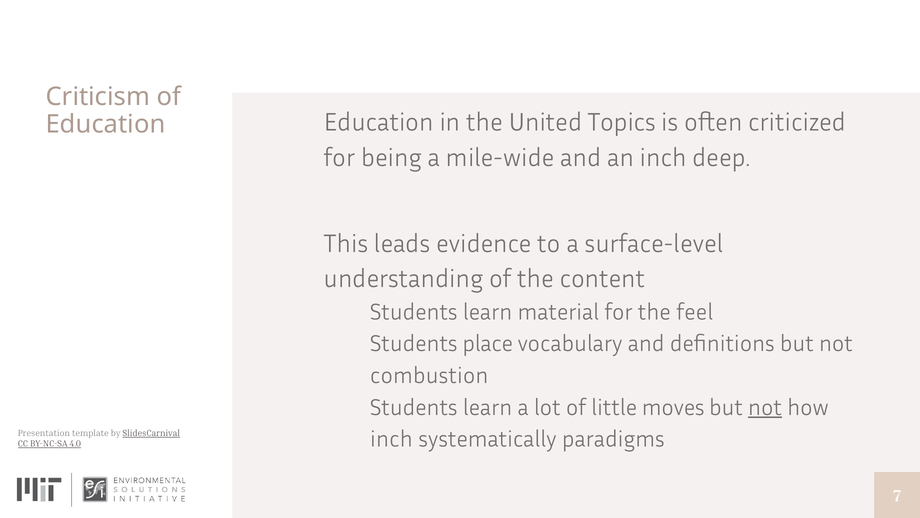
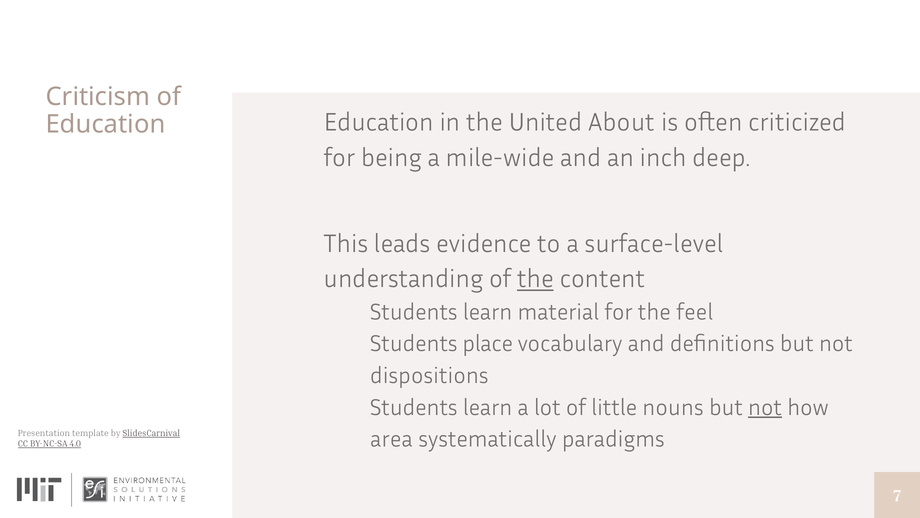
Topics: Topics -> About
the at (535, 279) underline: none -> present
combustion: combustion -> dispositions
moves: moves -> nouns
inch at (391, 439): inch -> area
